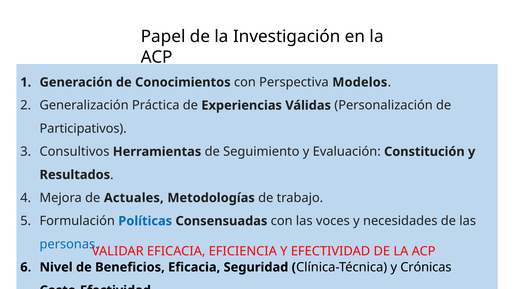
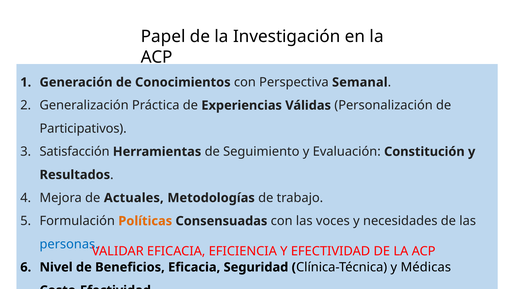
Modelos: Modelos -> Semanal
Consultivos: Consultivos -> Satisfacción
Políticas colour: blue -> orange
Crónicas: Crónicas -> Médicas
